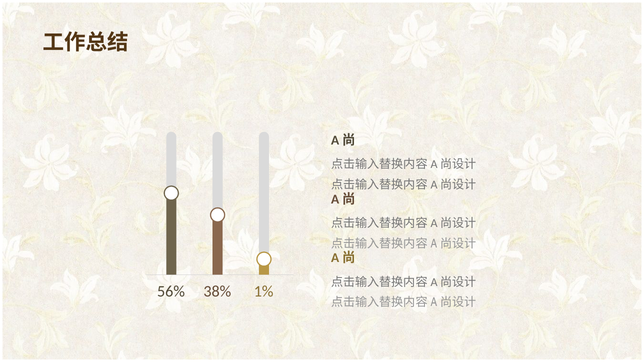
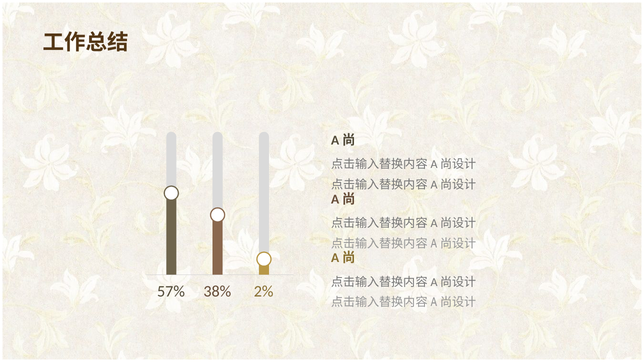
56%: 56% -> 57%
1%: 1% -> 2%
